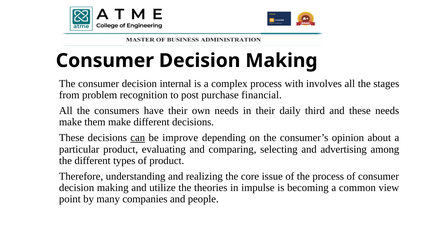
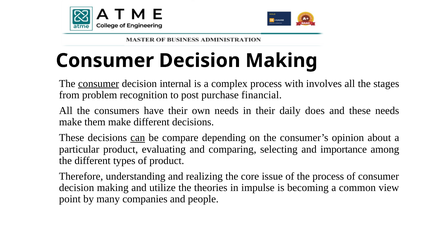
consumer at (99, 84) underline: none -> present
third: third -> does
improve: improve -> compare
advertising: advertising -> importance
